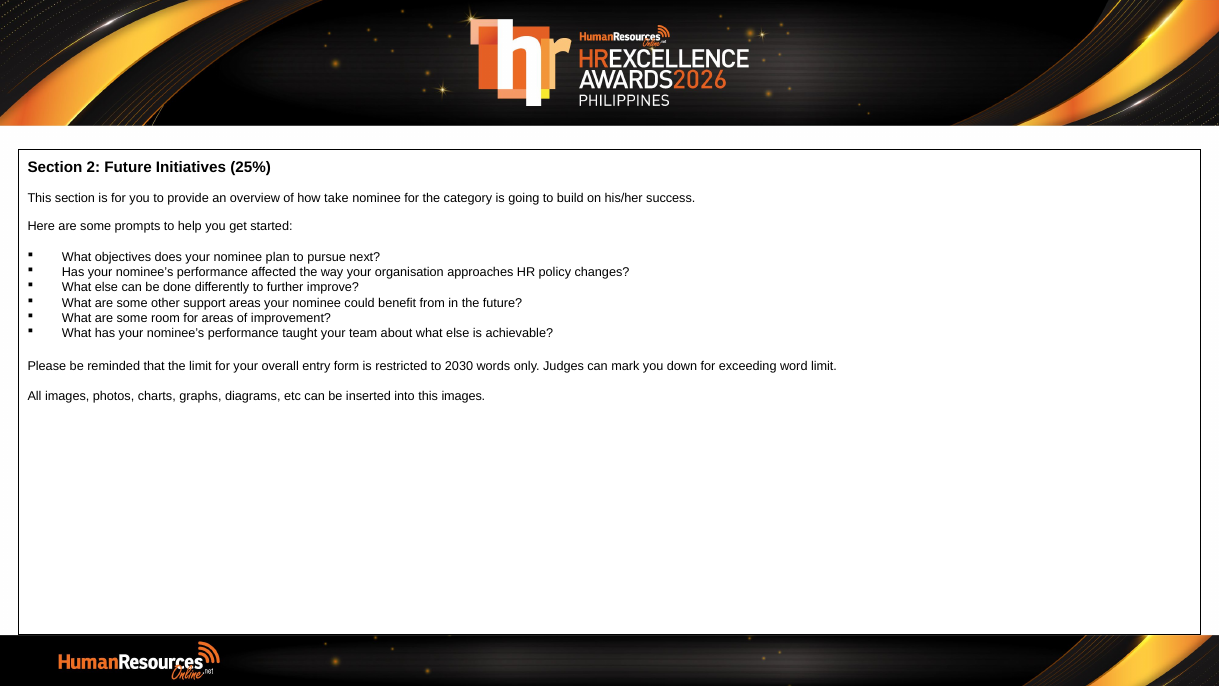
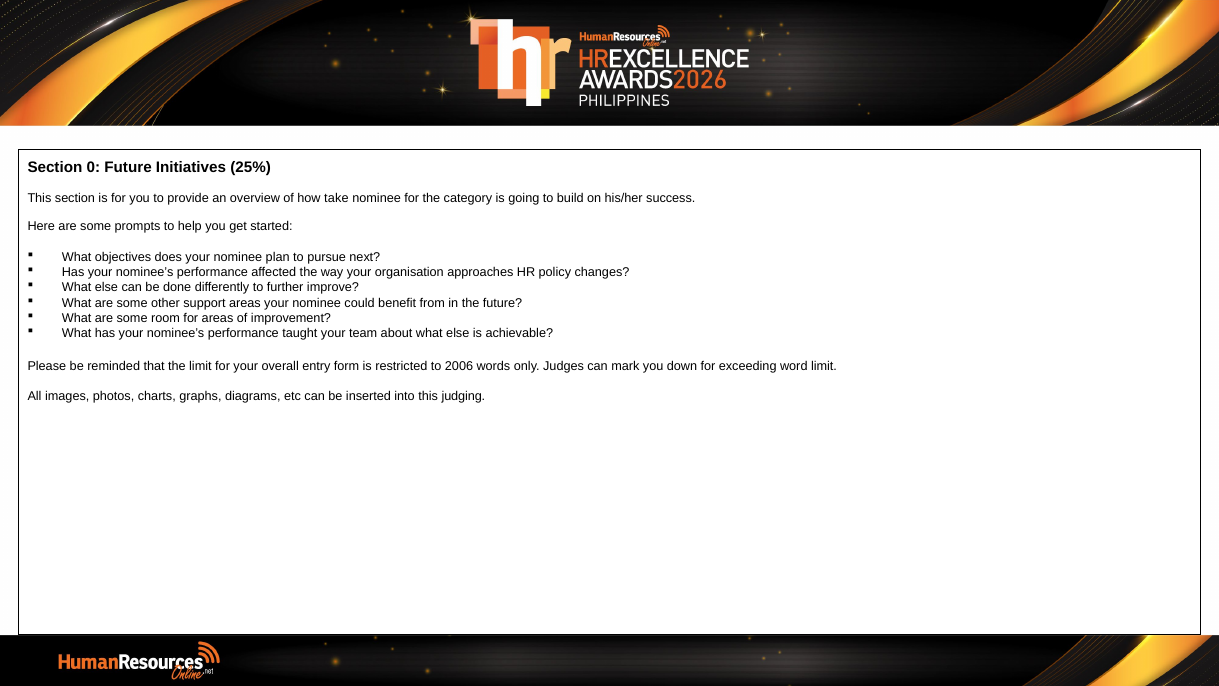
2: 2 -> 0
2030: 2030 -> 2006
this images: images -> judging
